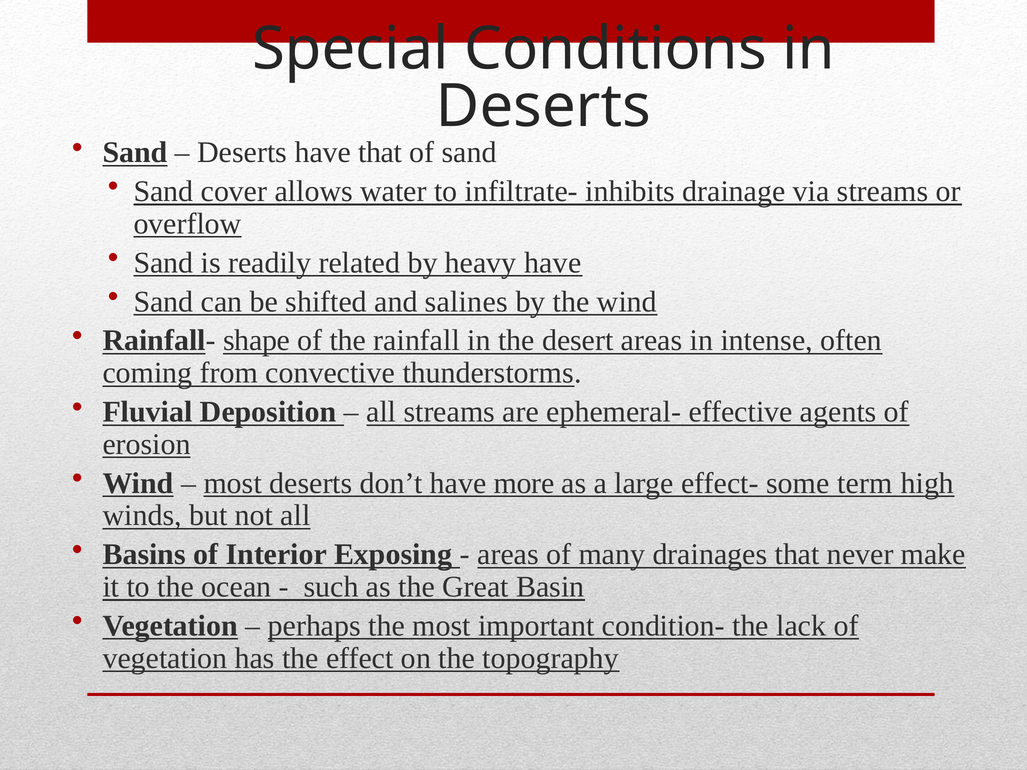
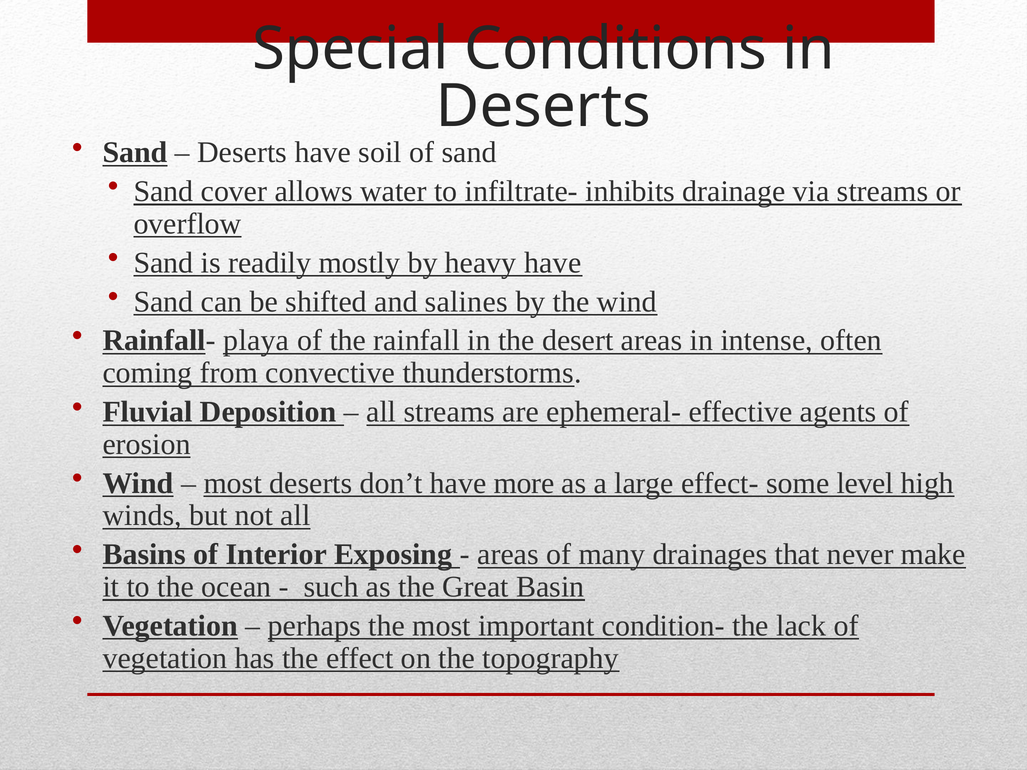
have that: that -> soil
related: related -> mostly
shape: shape -> playa
term: term -> level
